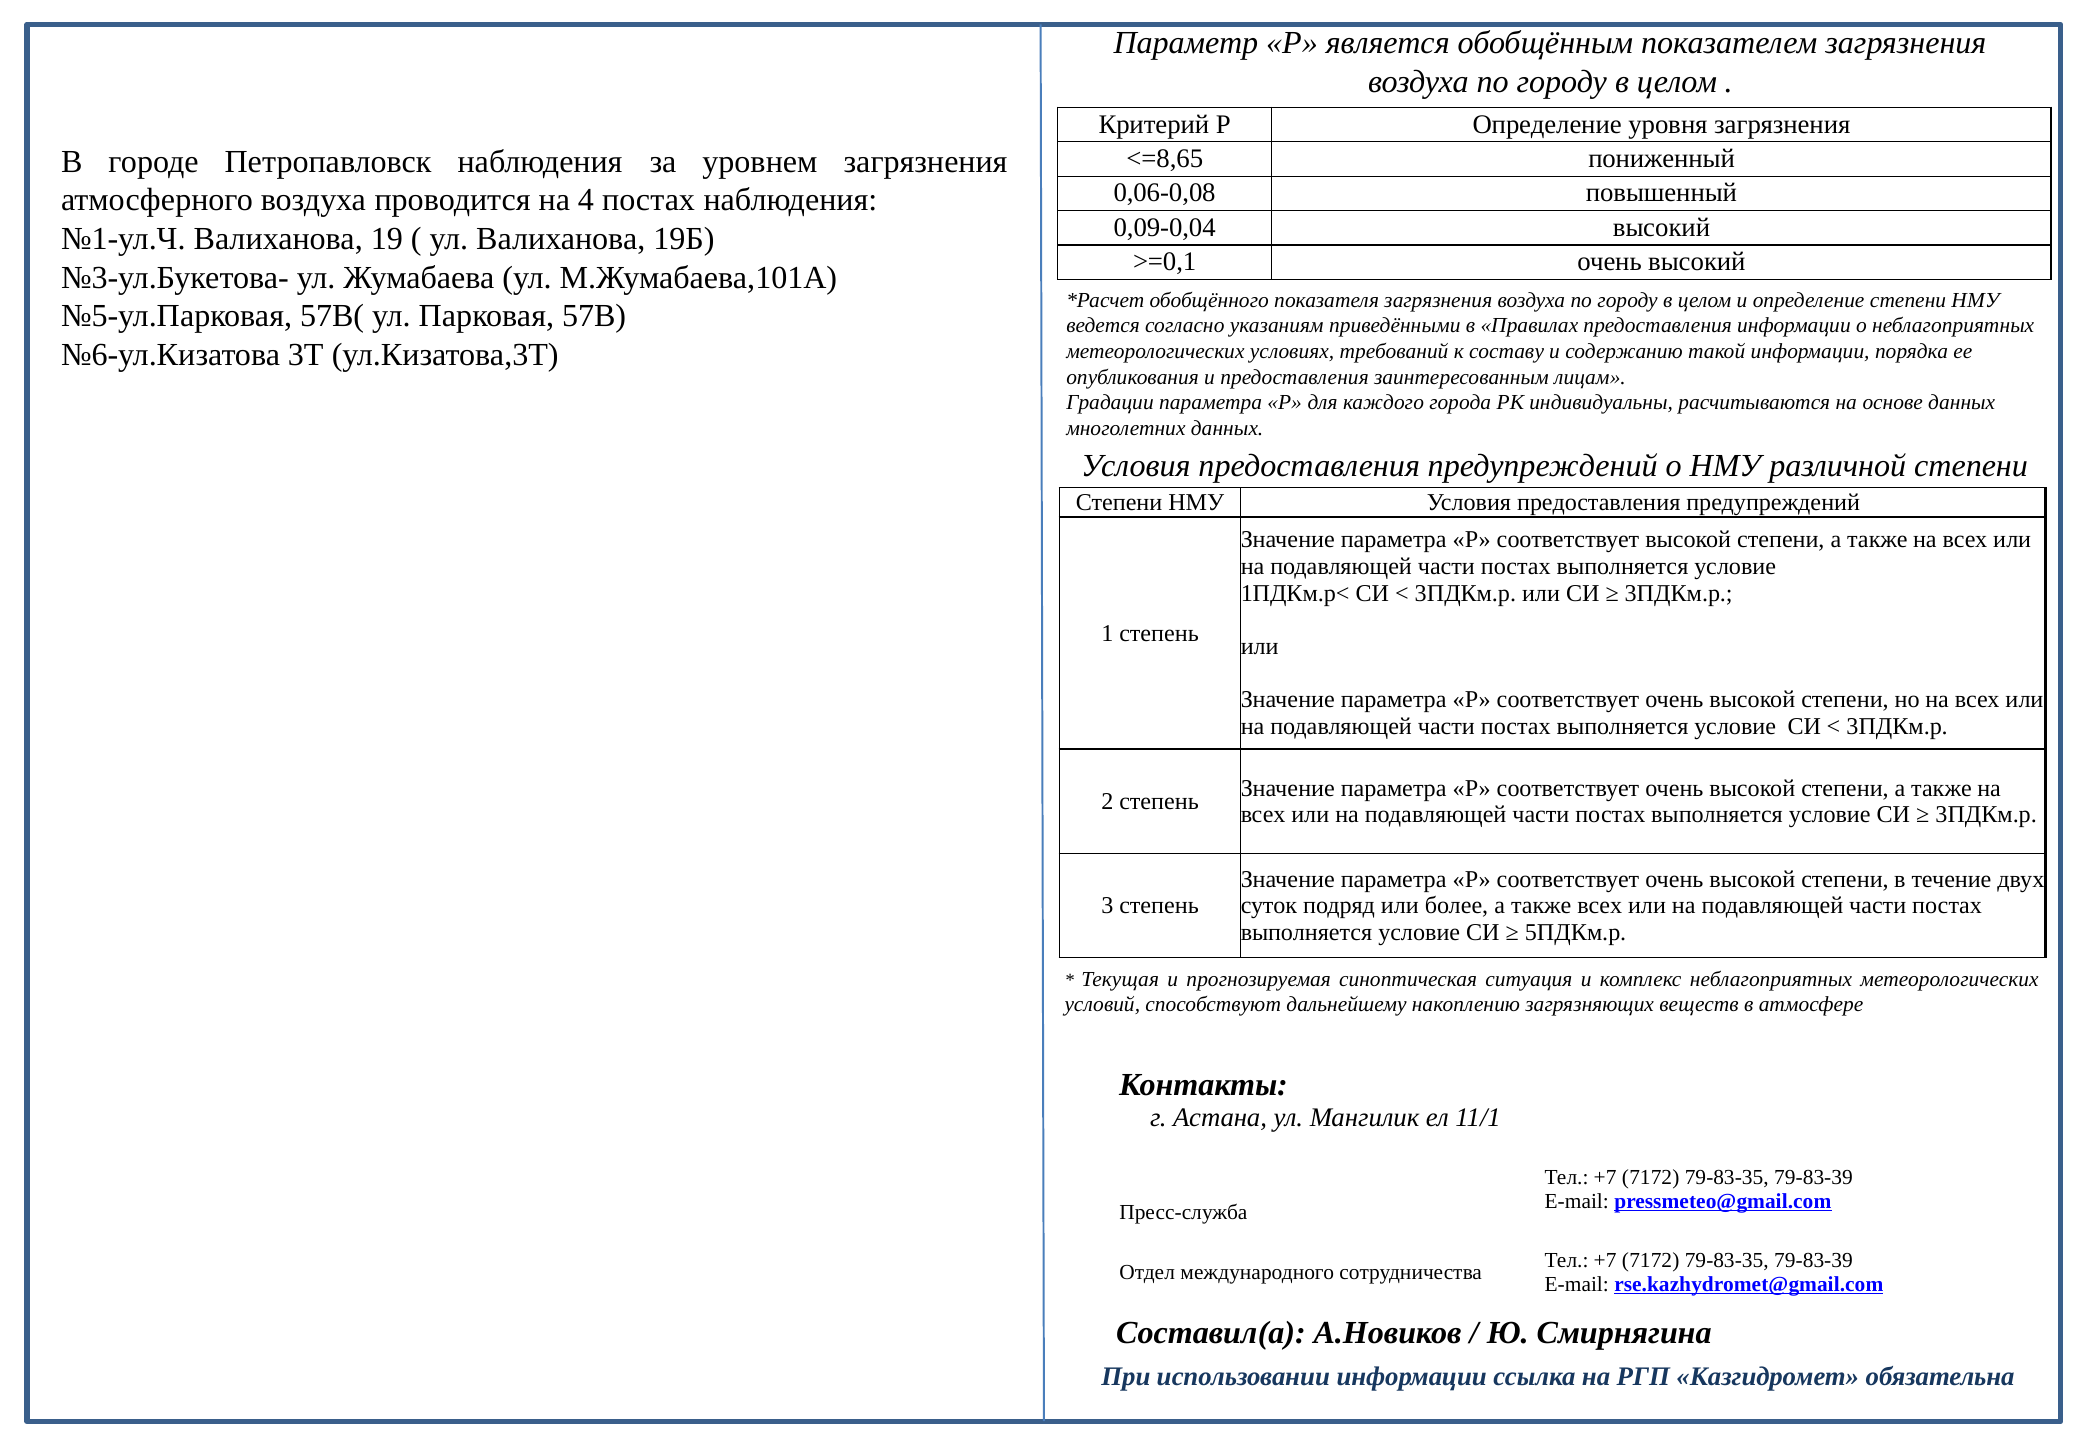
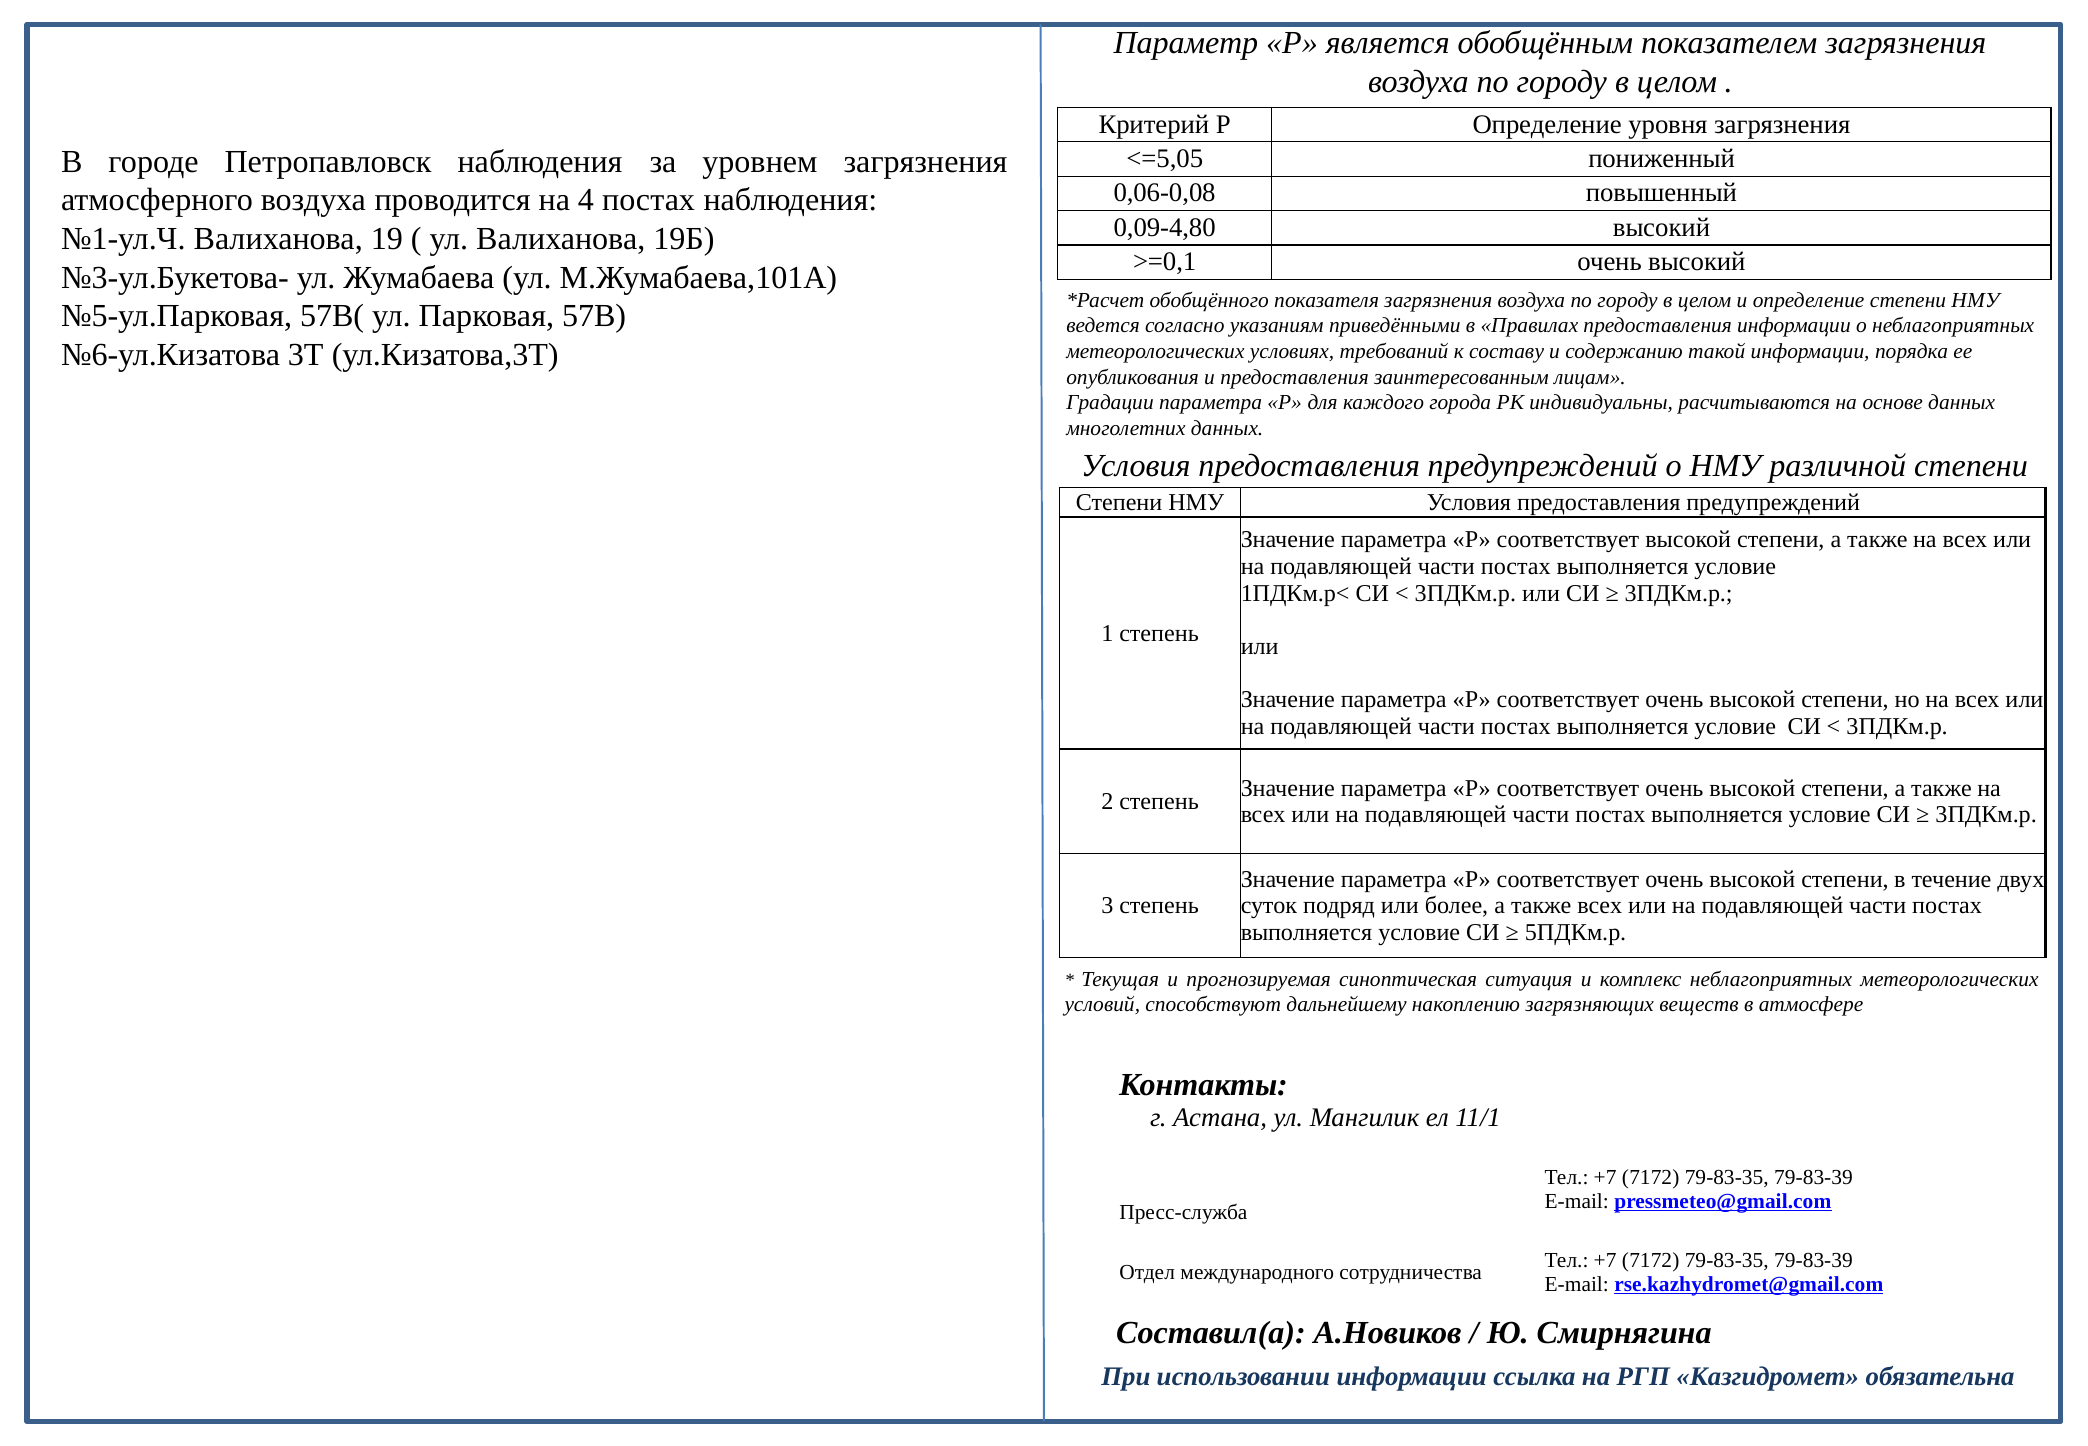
<=8,65: <=8,65 -> <=5,05
0,09-0,04: 0,09-0,04 -> 0,09-4,80
